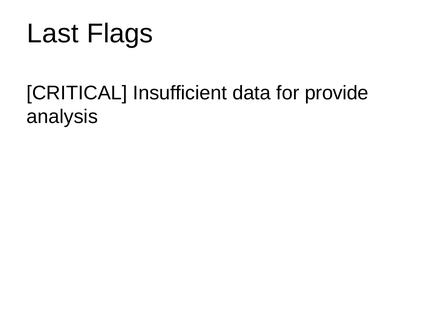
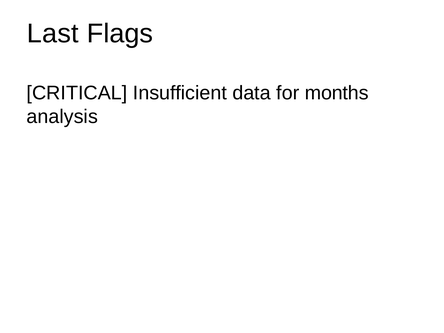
provide: provide -> months
